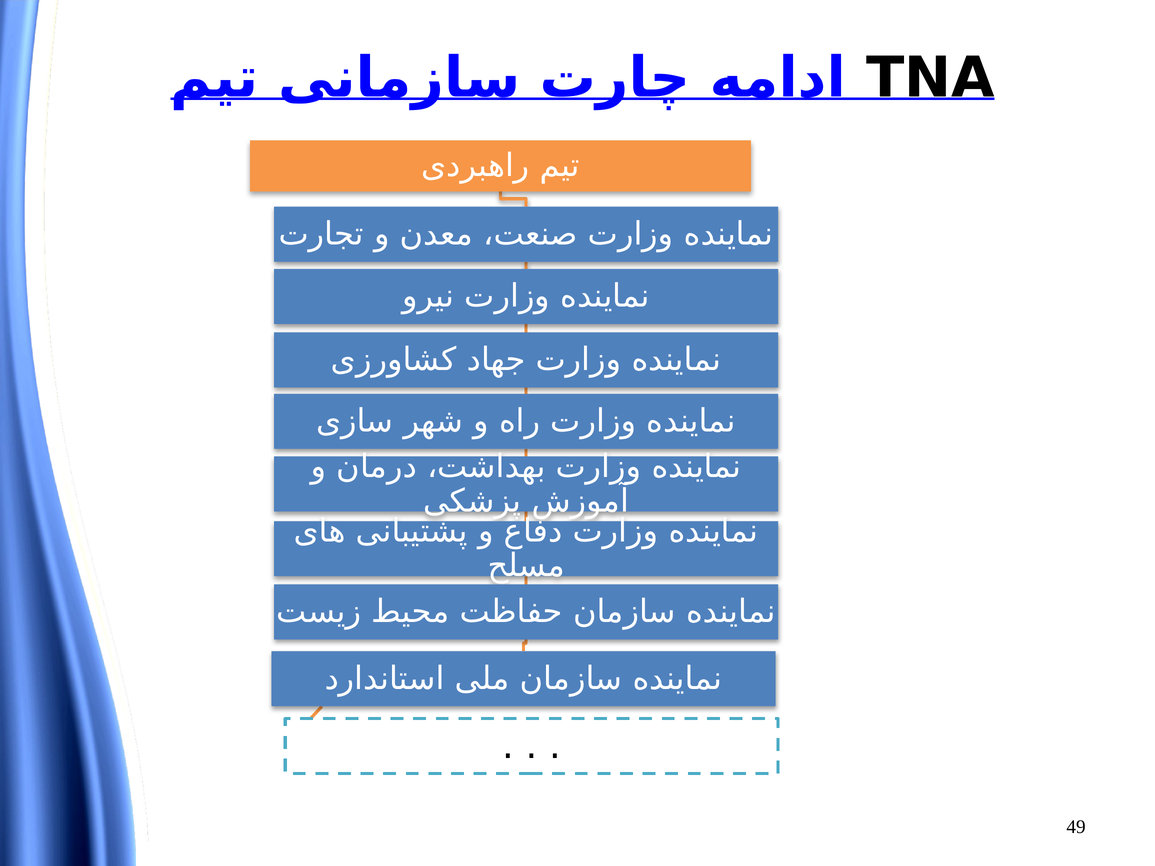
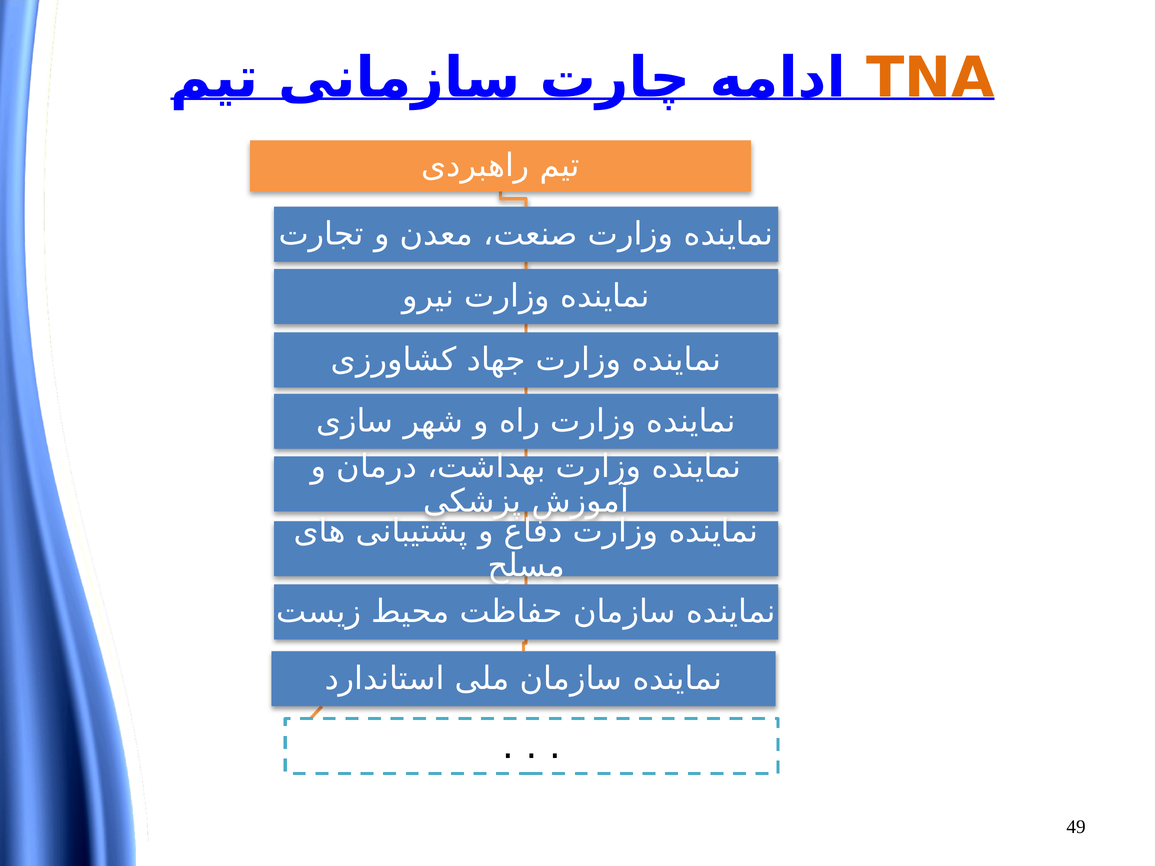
TNA colour: black -> orange
